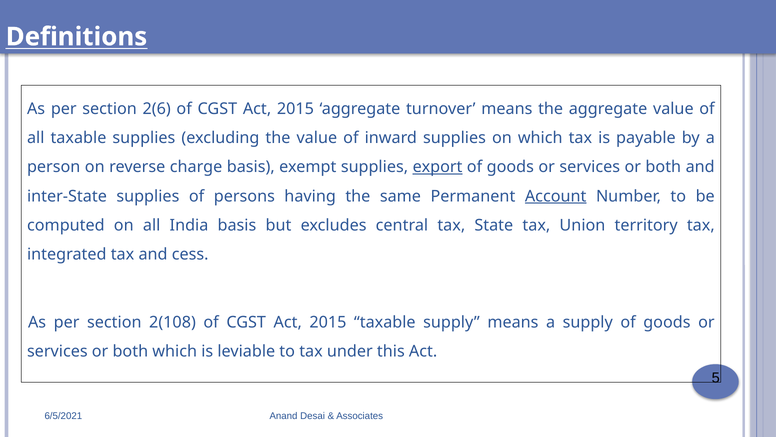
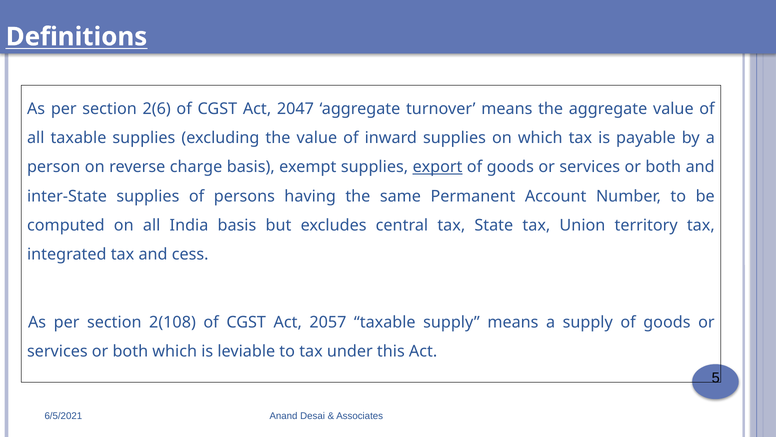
2015 at (295, 109): 2015 -> 2047
Account underline: present -> none
2015 at (328, 322): 2015 -> 2057
